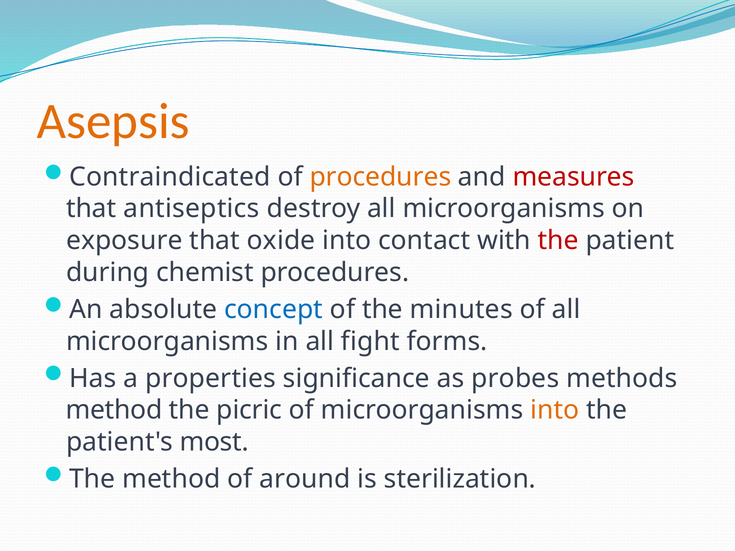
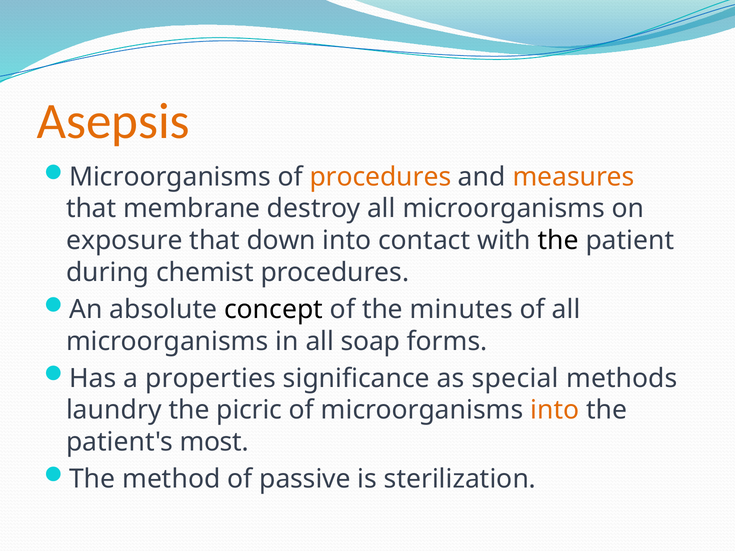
Contraindicated at (170, 177): Contraindicated -> Microorganisms
measures colour: red -> orange
antiseptics: antiseptics -> membrane
oxide: oxide -> down
the at (558, 241) colour: red -> black
concept colour: blue -> black
fight: fight -> soap
probes: probes -> special
method at (114, 410): method -> laundry
around: around -> passive
